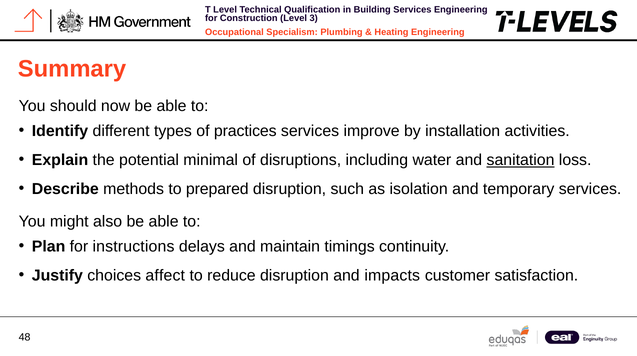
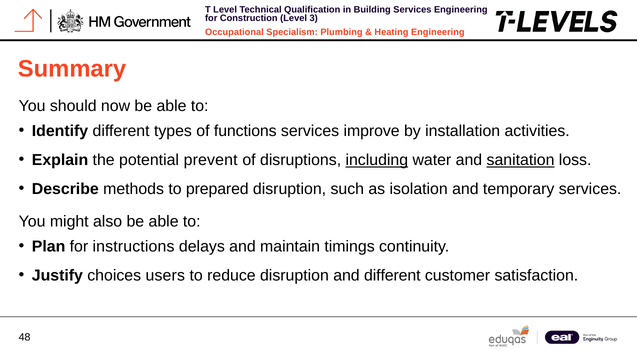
practices: practices -> functions
minimal: minimal -> prevent
including underline: none -> present
affect: affect -> users
and impacts: impacts -> different
